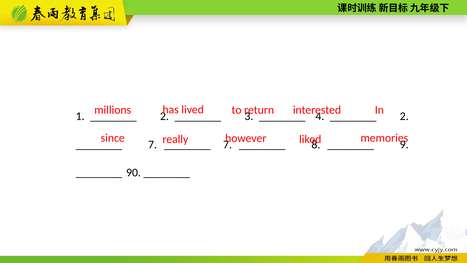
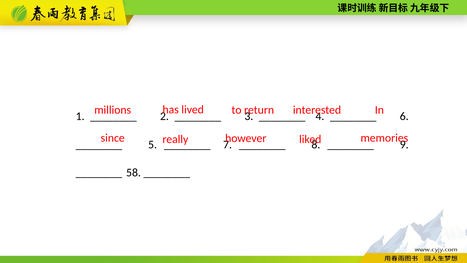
2 at (404, 116): 2 -> 6
7 at (153, 144): 7 -> 5
90: 90 -> 58
